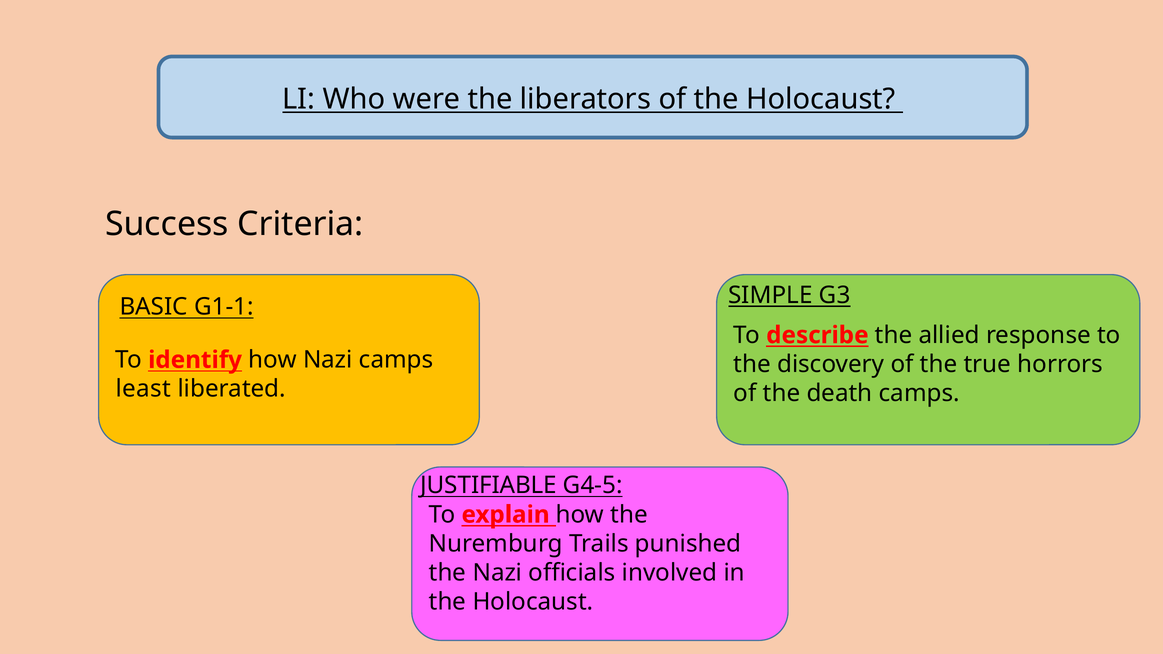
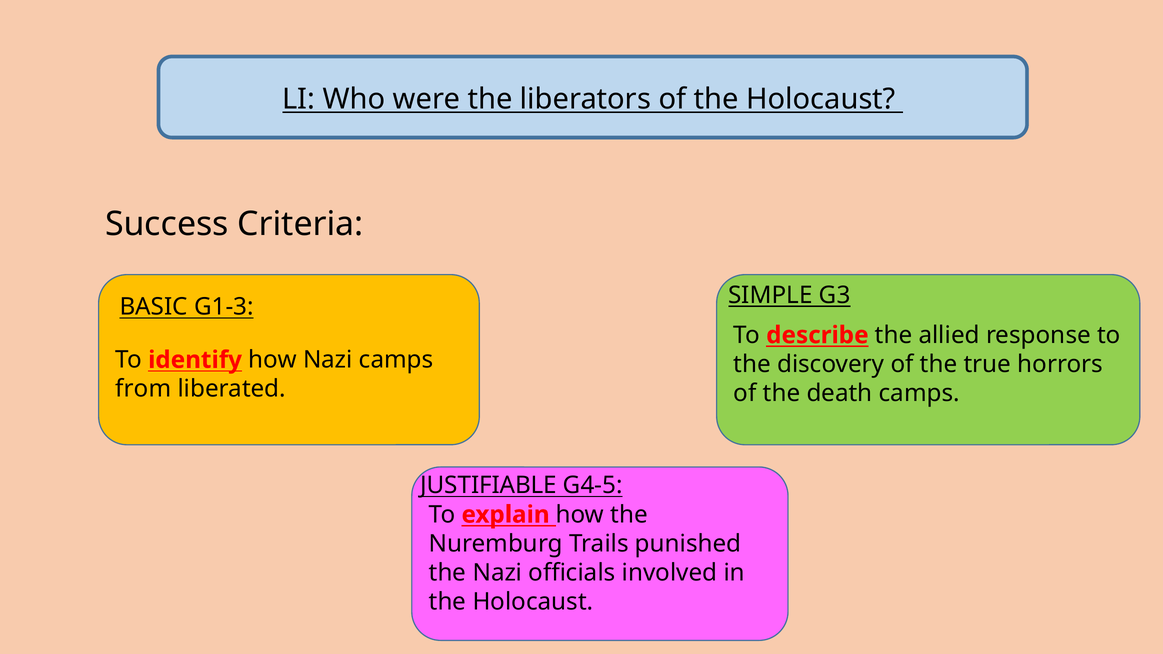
G1-1: G1-1 -> G1-3
least: least -> from
